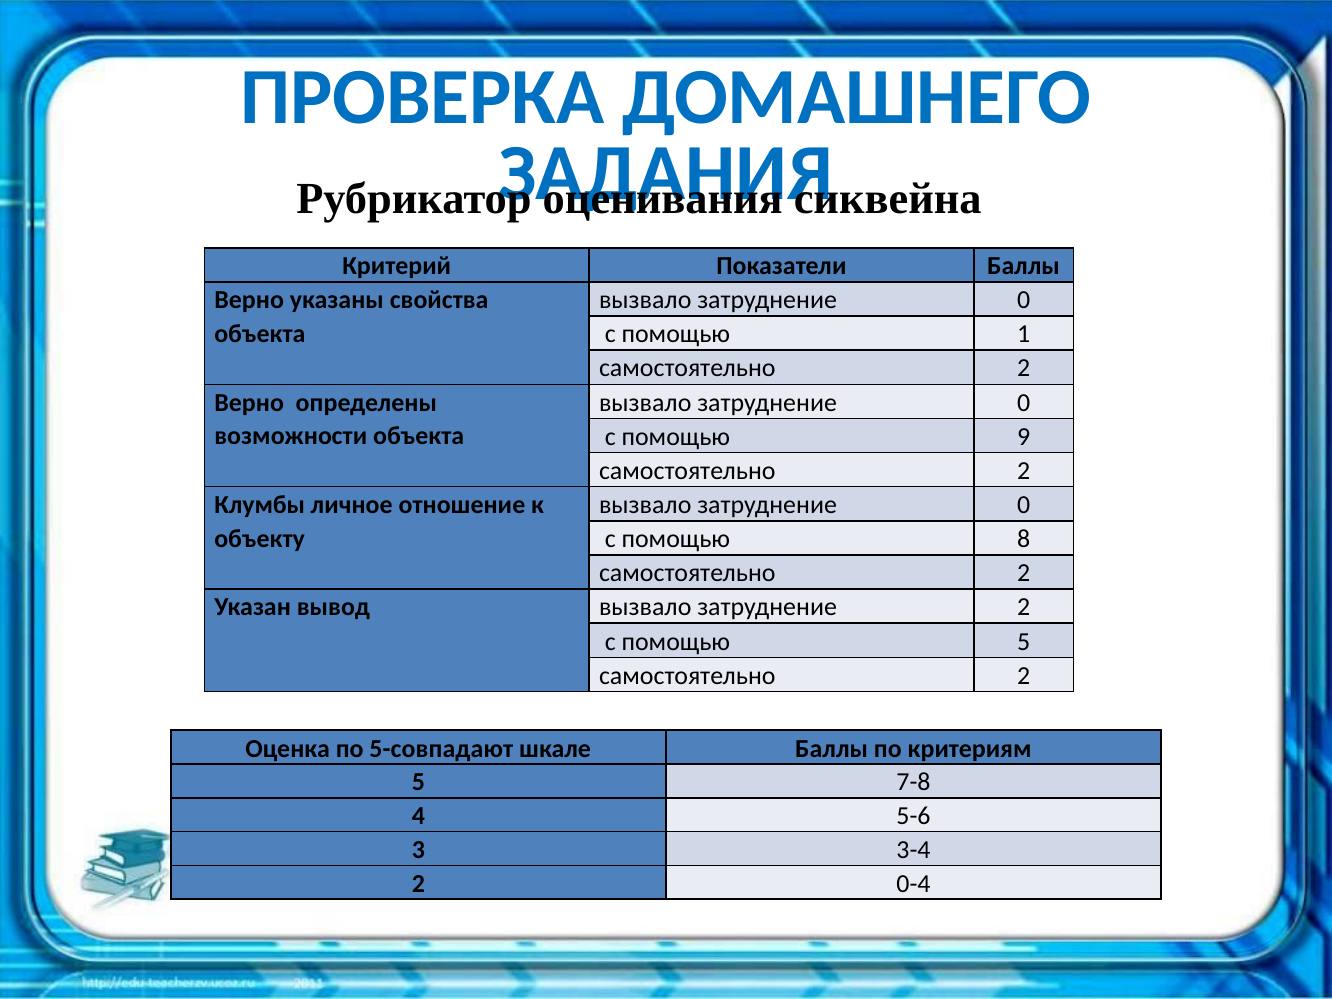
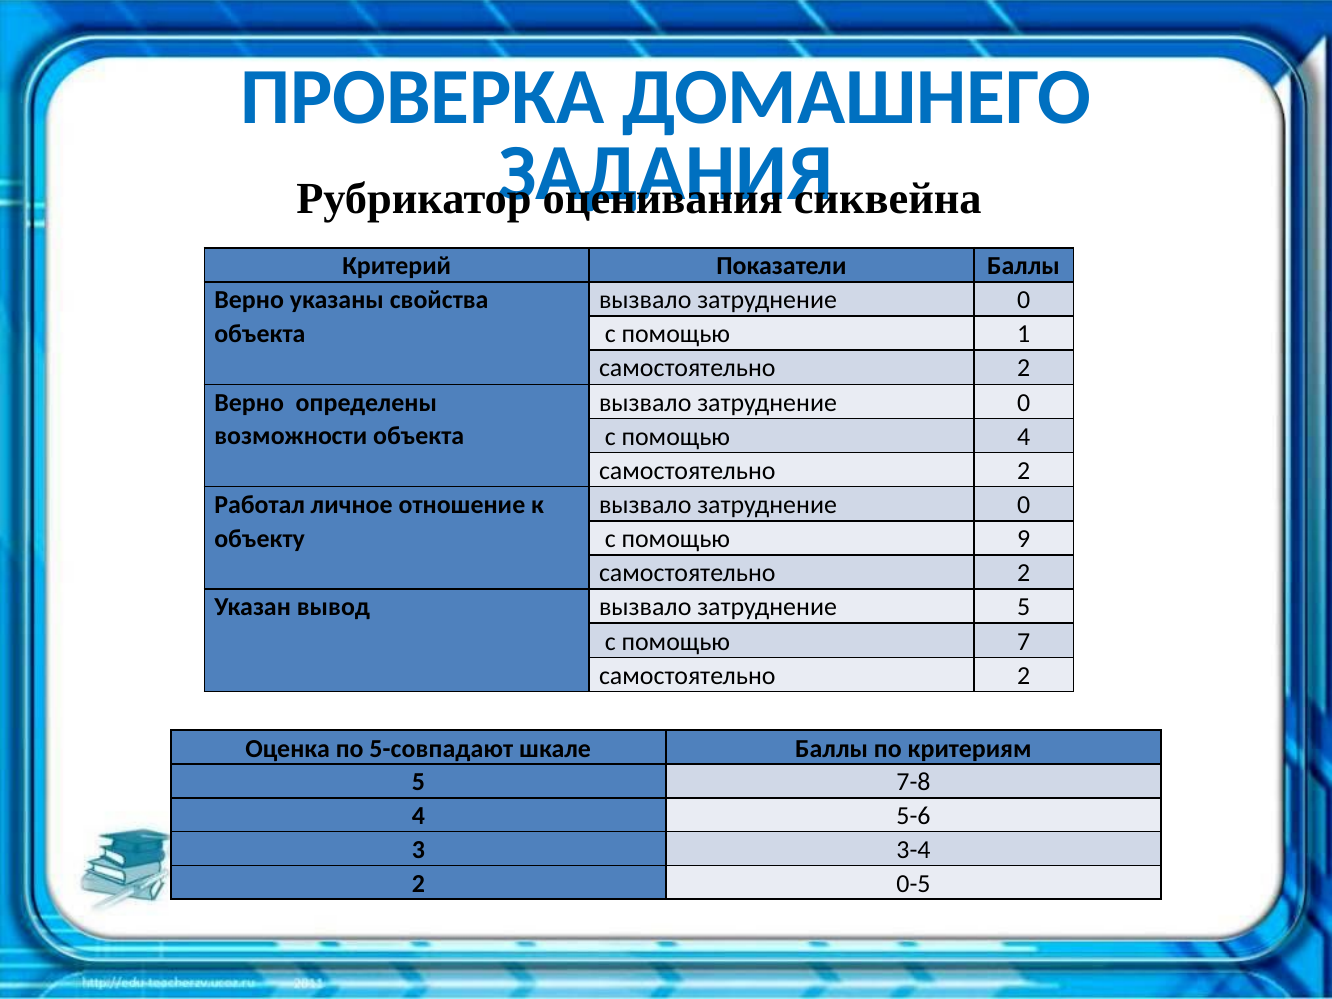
помощью 9: 9 -> 4
Клумбы: Клумбы -> Работал
8: 8 -> 9
затруднение 2: 2 -> 5
помощью 5: 5 -> 7
0-4: 0-4 -> 0-5
